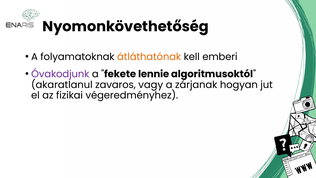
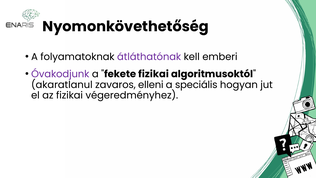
átláthatónak colour: orange -> purple
fekete lennie: lennie -> fizikai
vagy: vagy -> elleni
zárjanak: zárjanak -> speciális
